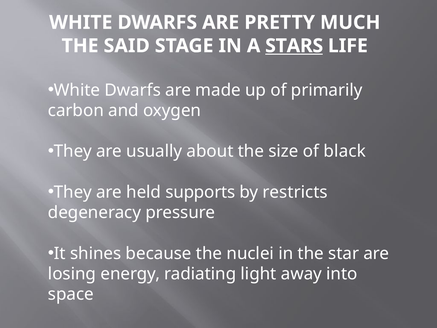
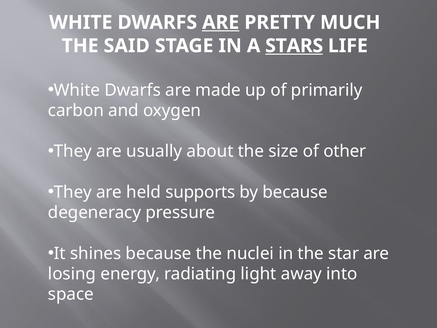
ARE at (221, 22) underline: none -> present
black: black -> other
by restricts: restricts -> because
